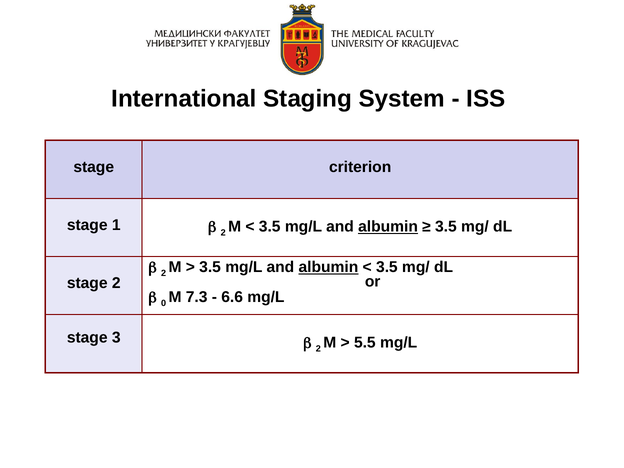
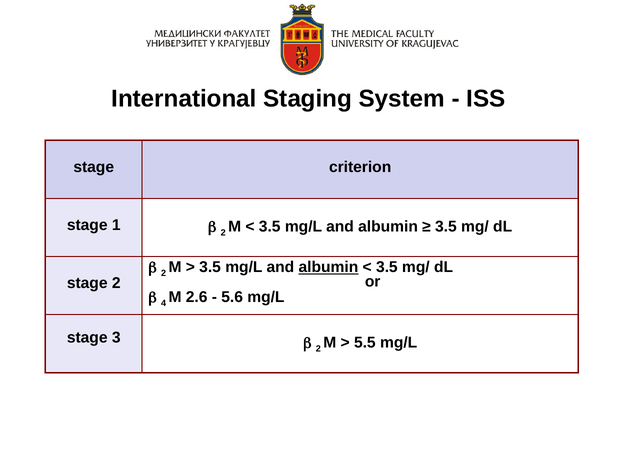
albumin at (388, 227) underline: present -> none
0: 0 -> 4
7.3: 7.3 -> 2.6
6.6: 6.6 -> 5.6
